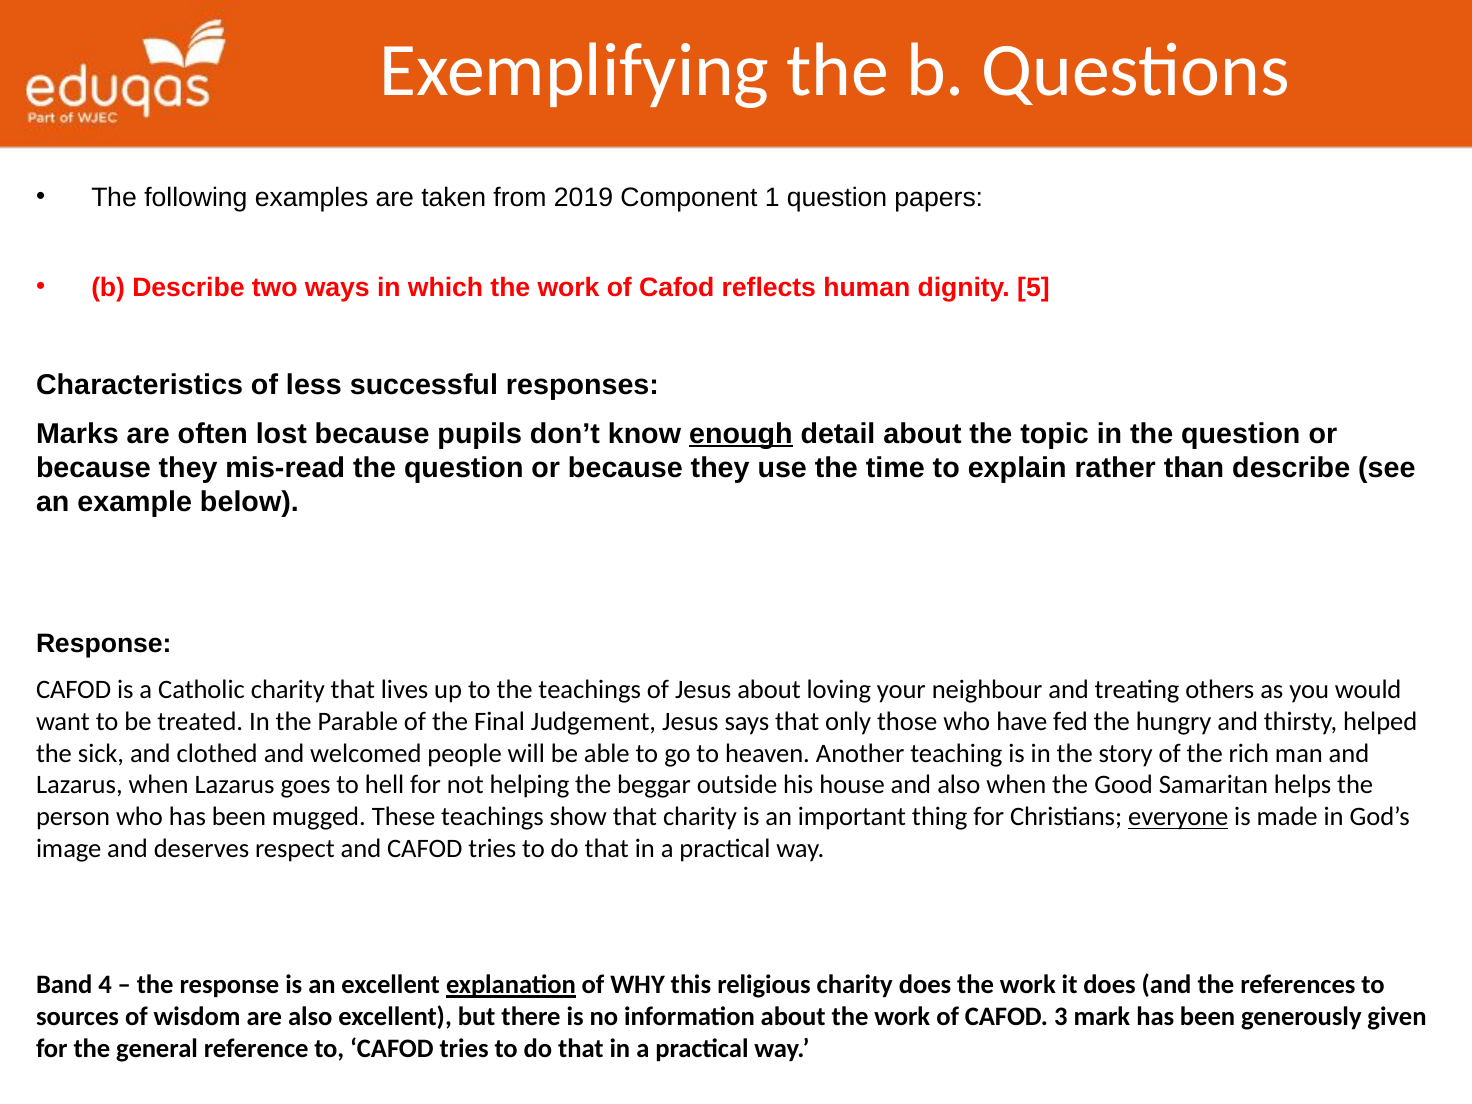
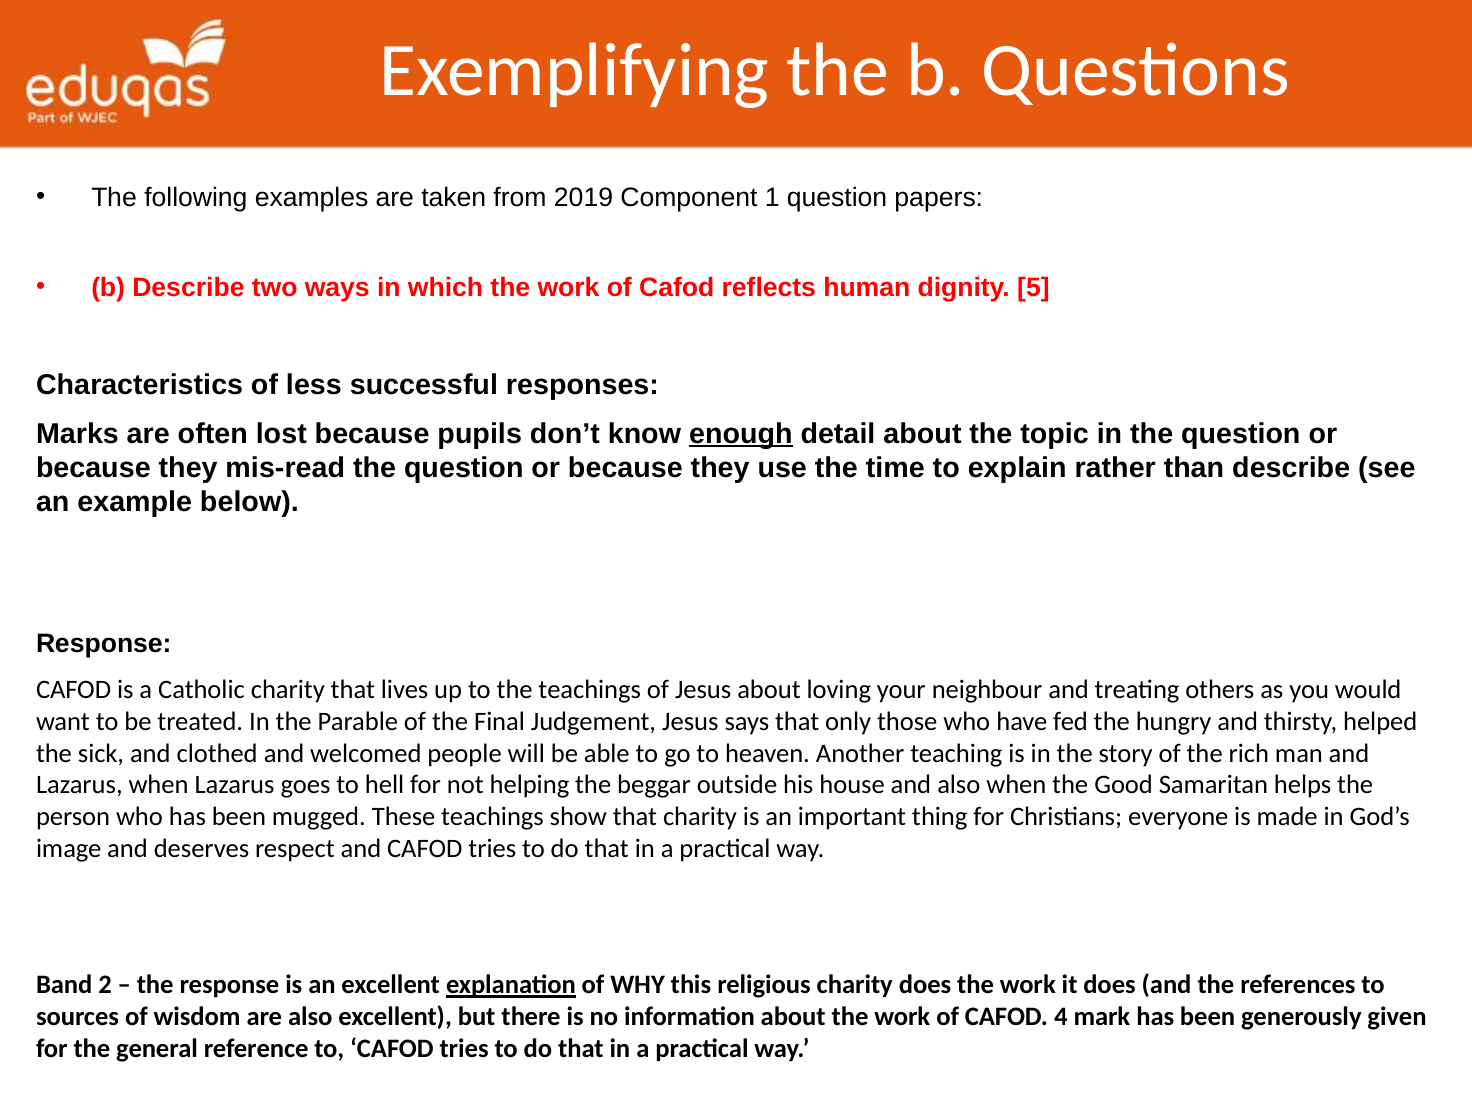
everyone underline: present -> none
4: 4 -> 2
3: 3 -> 4
